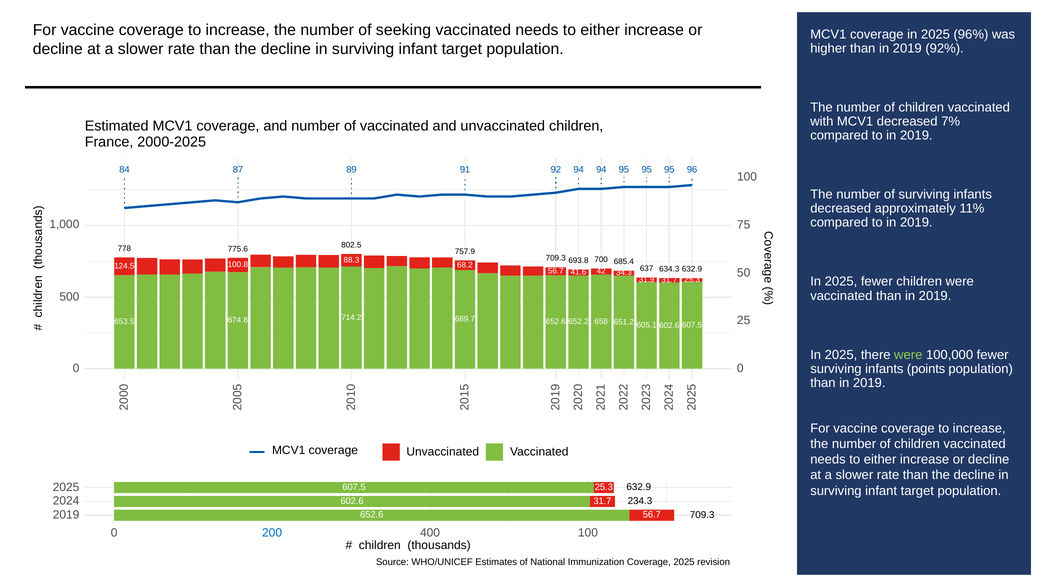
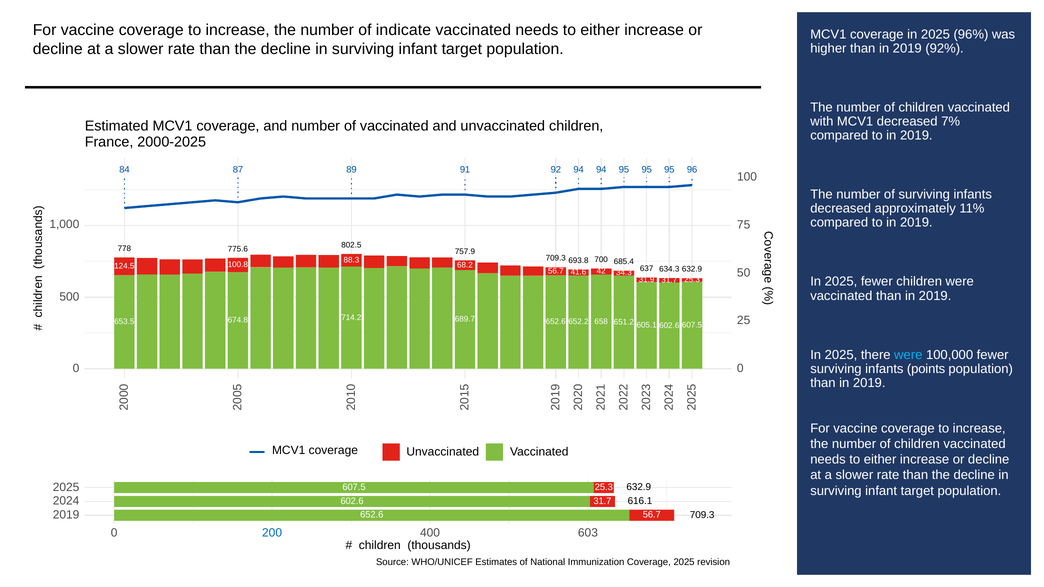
seeking: seeking -> indicate
were at (908, 355) colour: light green -> light blue
234.3: 234.3 -> 616.1
400 100: 100 -> 603
